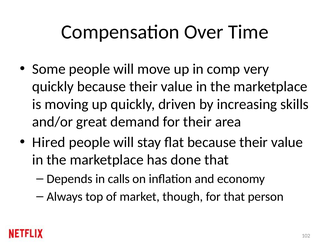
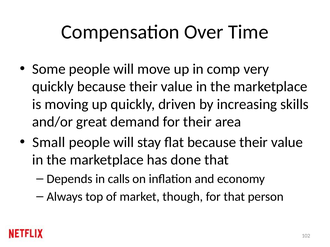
Hired: Hired -> Small
